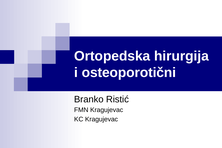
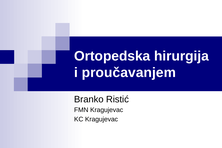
osteoporotični: osteoporotični -> proučavanjem
